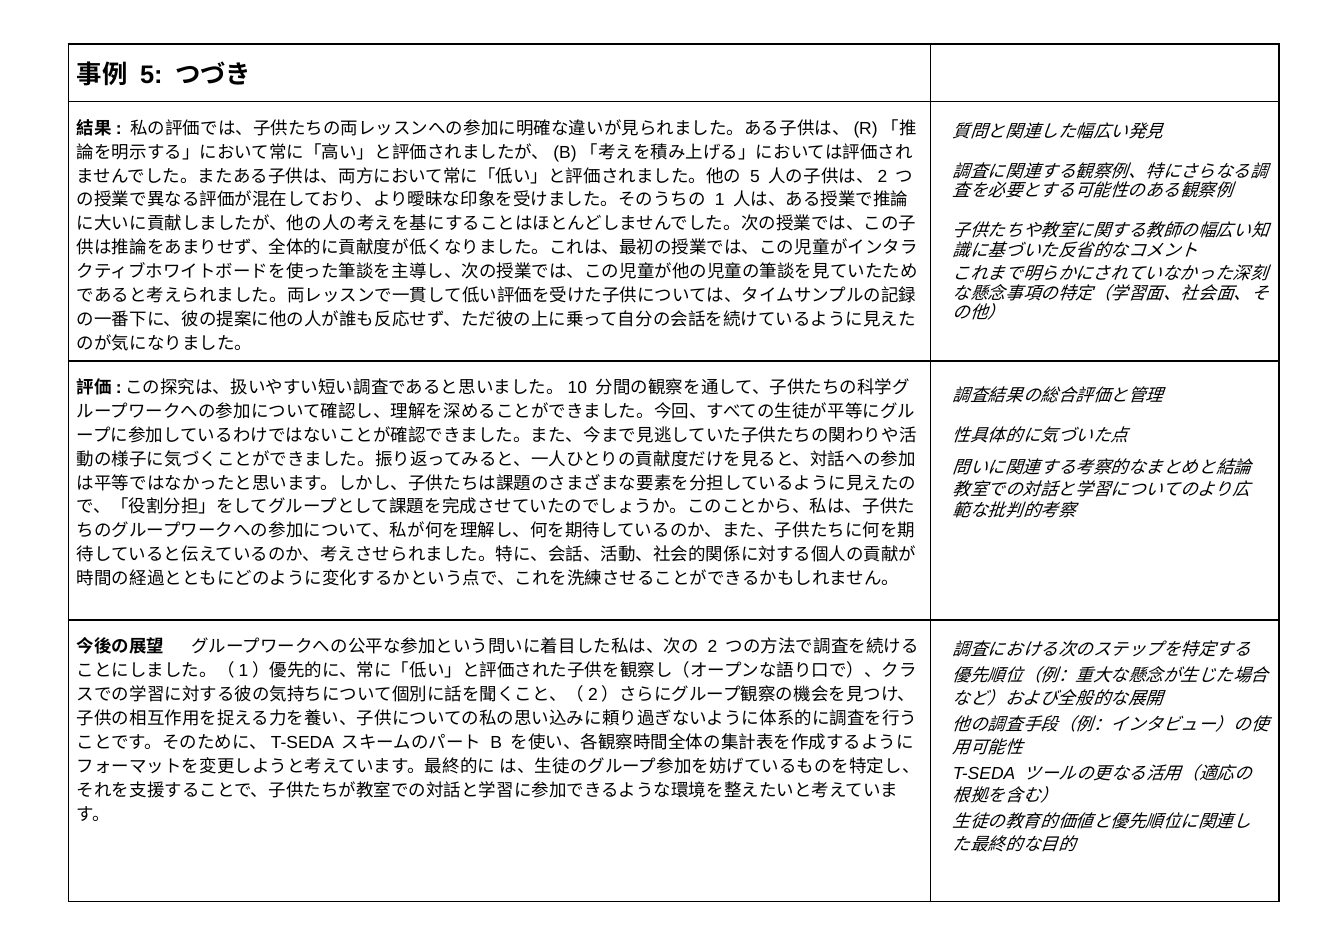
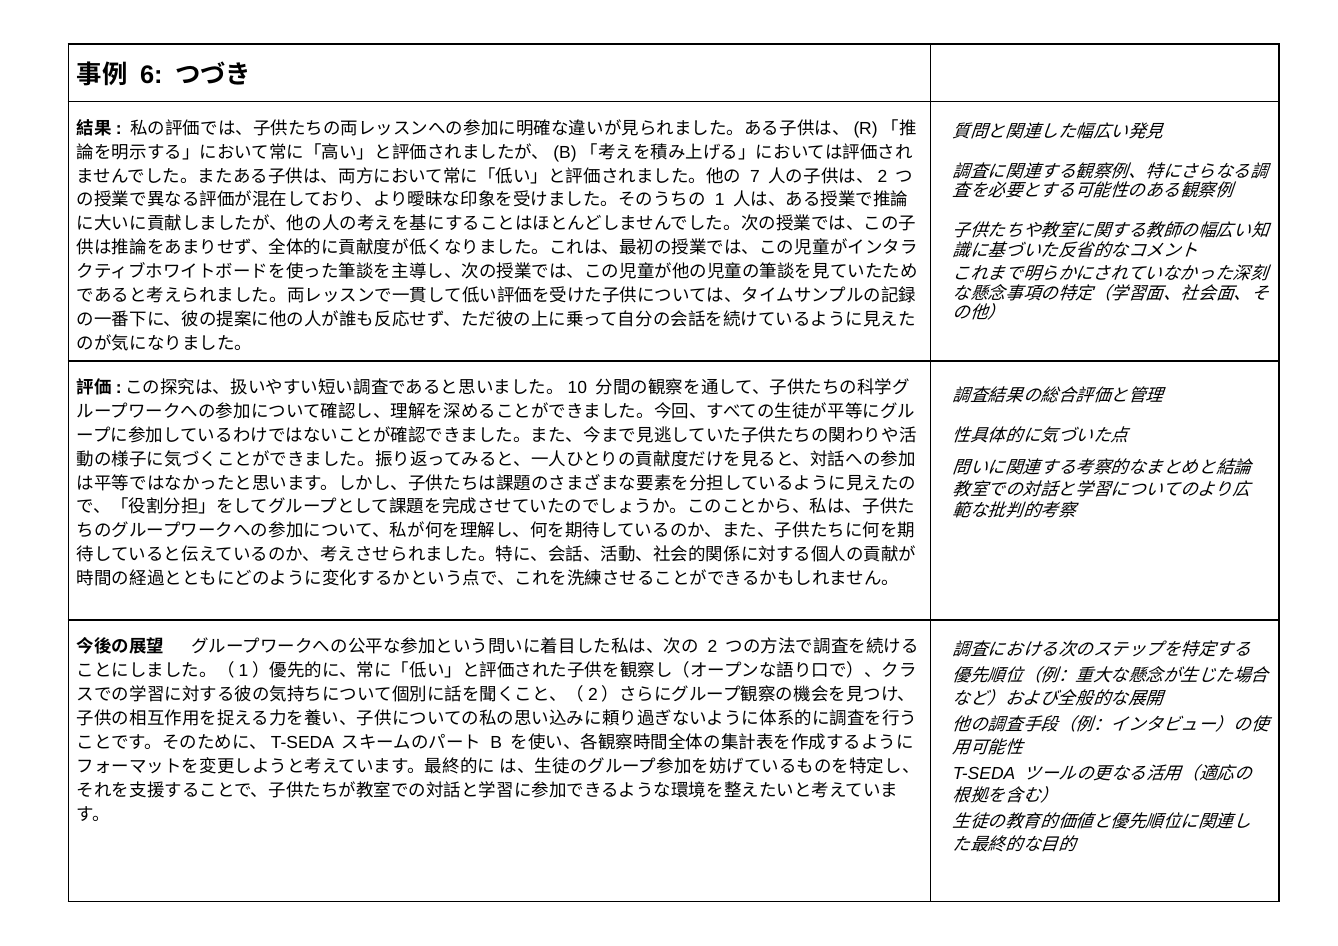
5 at (151, 75): 5 -> 6
5 at (755, 176): 5 -> 7
